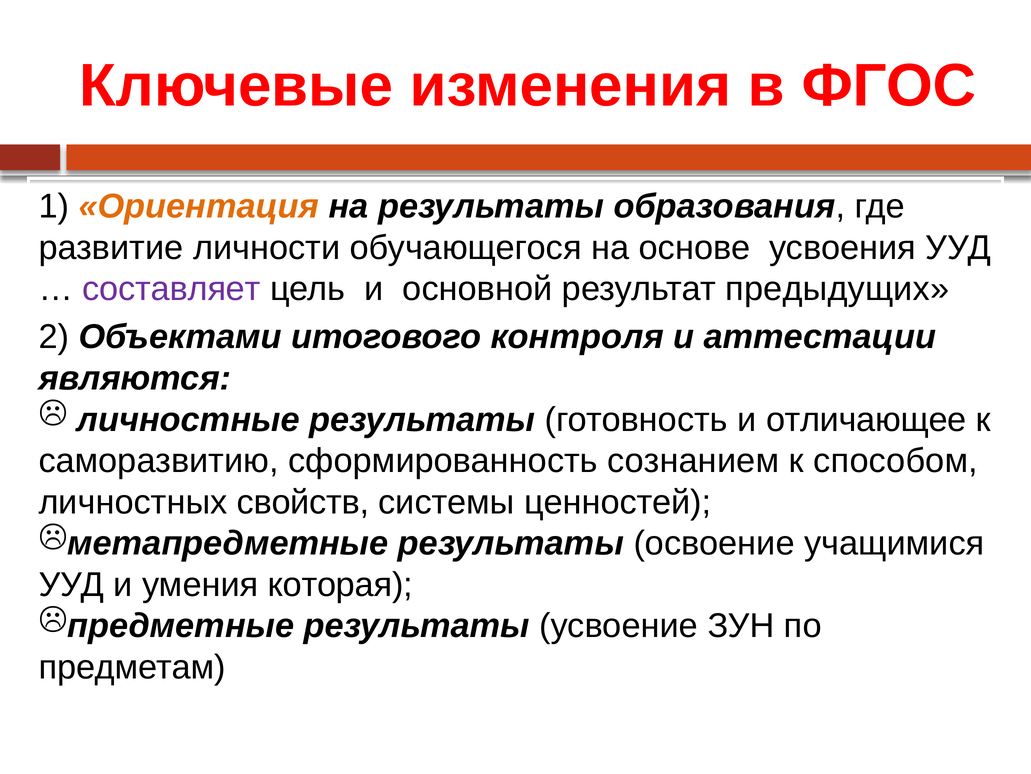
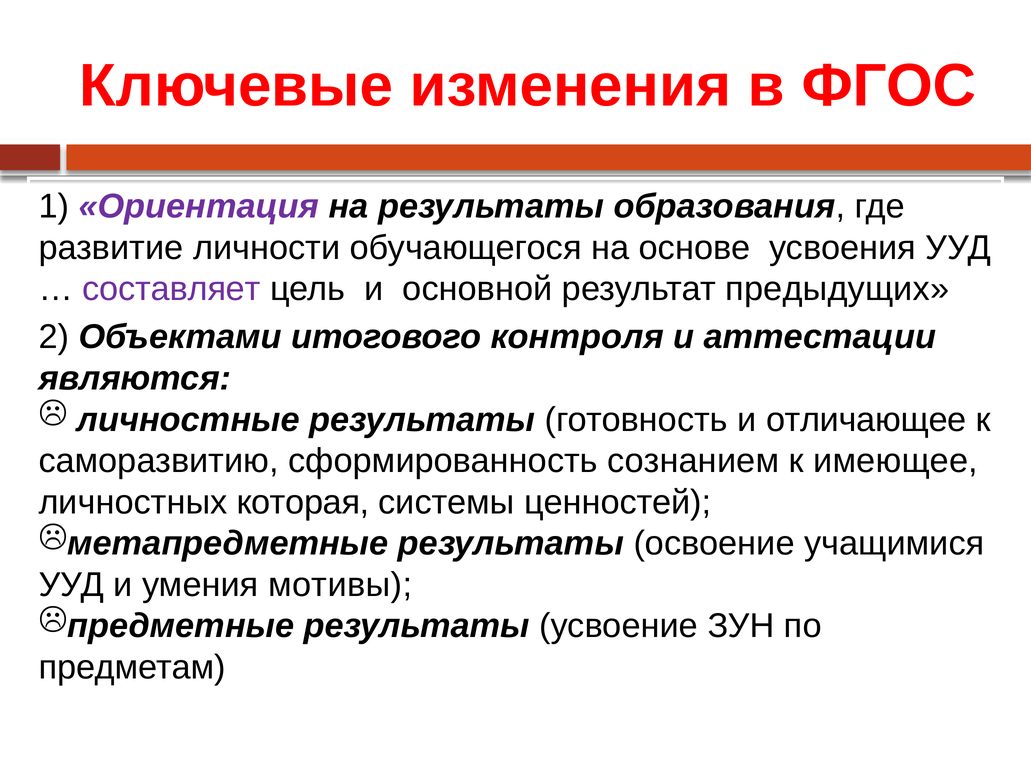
Ориентация colour: orange -> purple
способом: способом -> имеющее
свойств: свойств -> которая
которая: которая -> мотивы
